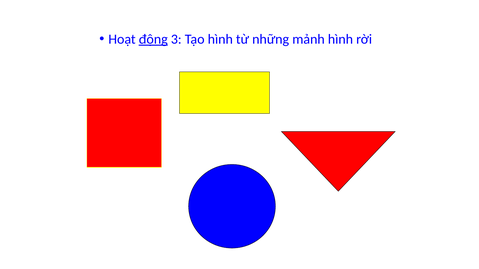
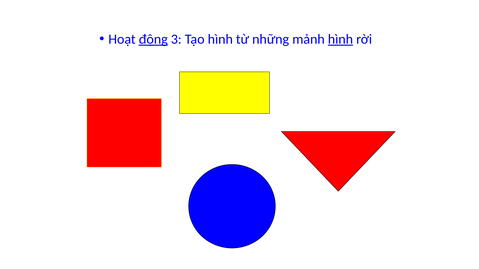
hình at (340, 39) underline: none -> present
